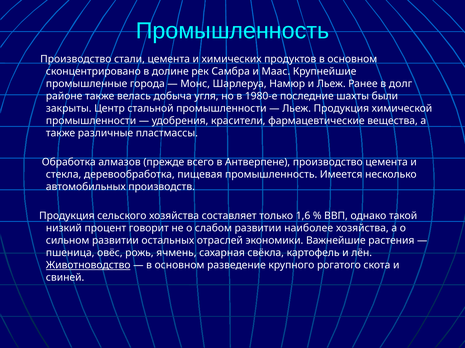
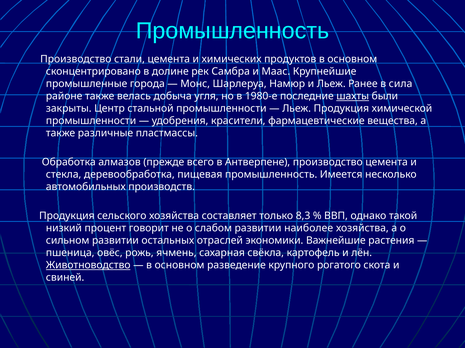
долг: долг -> сила
шахты underline: none -> present
1,6: 1,6 -> 8,3
